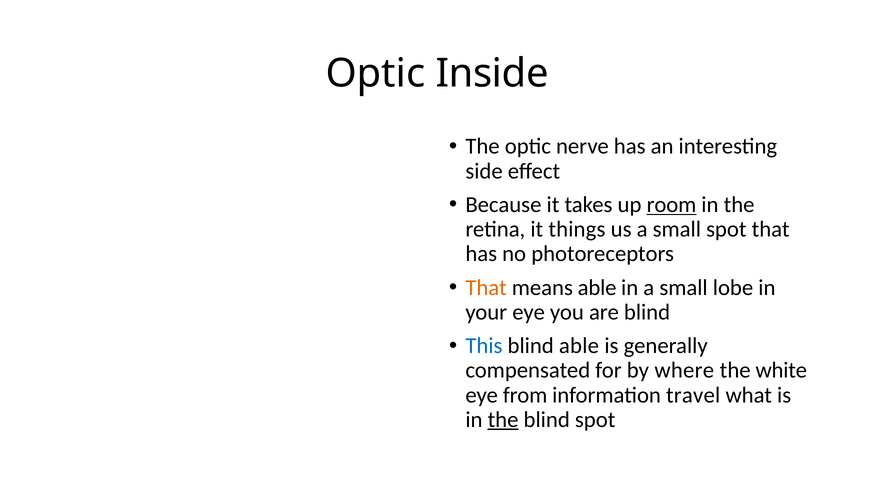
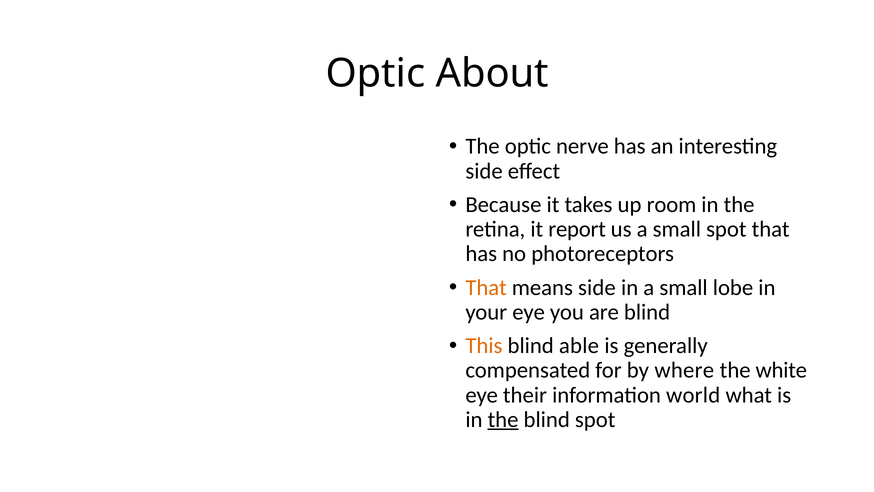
Inside: Inside -> About
room underline: present -> none
things: things -> report
means able: able -> side
This colour: blue -> orange
from: from -> their
travel: travel -> world
